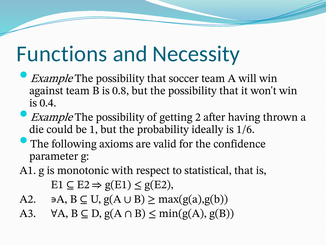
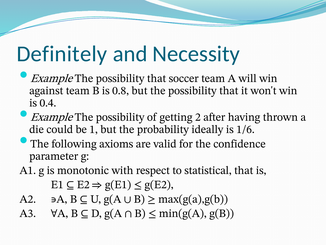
Functions: Functions -> Definitely
